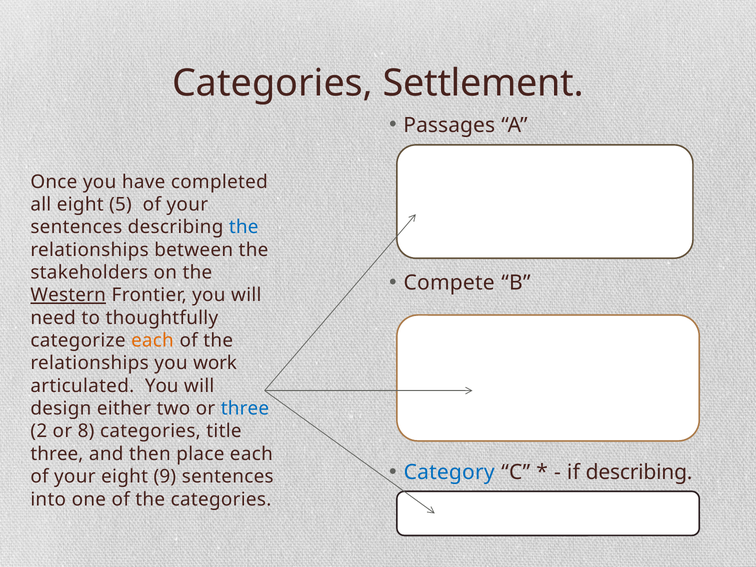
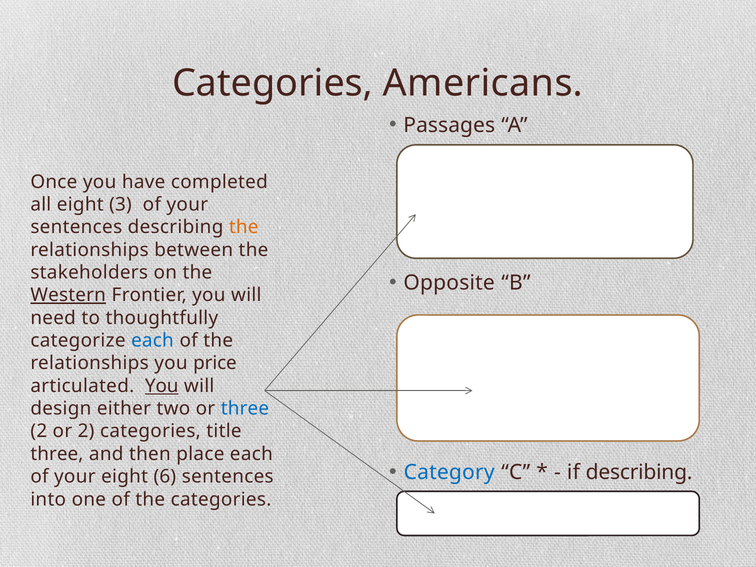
Settlement: Settlement -> Americans
5: 5 -> 3
the at (244, 227) colour: blue -> orange
Compete: Compete -> Opposite
each at (152, 341) colour: orange -> blue
work: work -> price
You at (162, 386) underline: none -> present
or 8: 8 -> 2
9: 9 -> 6
